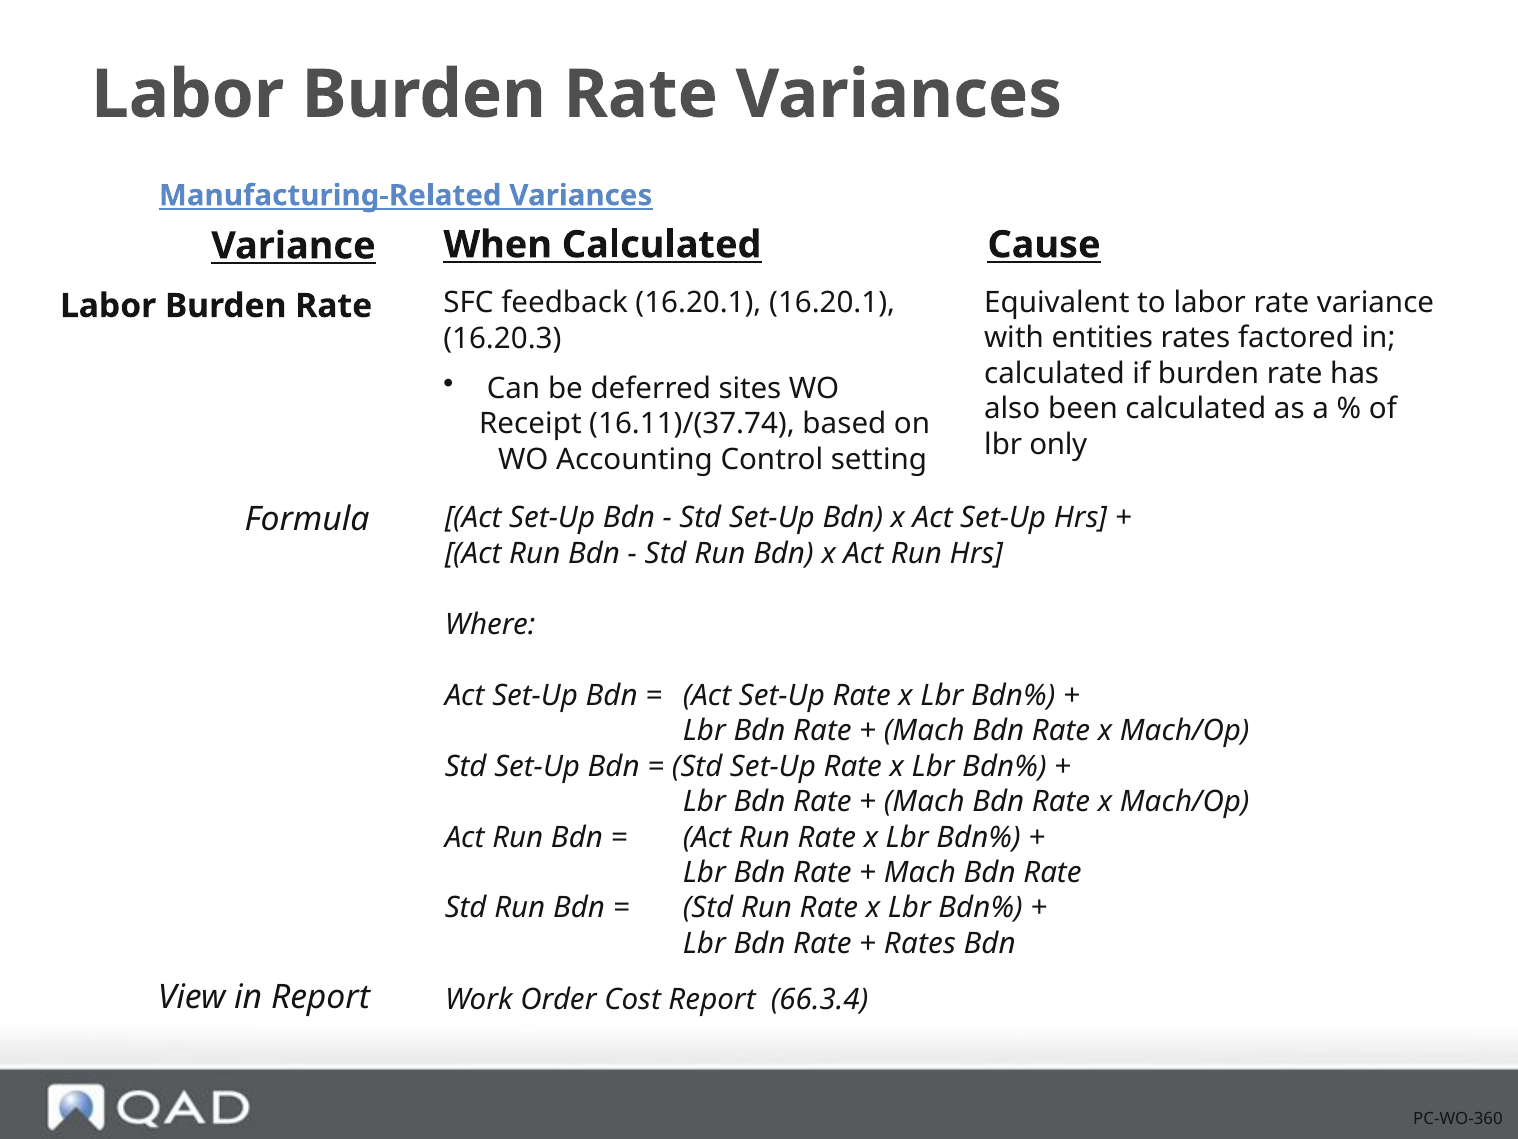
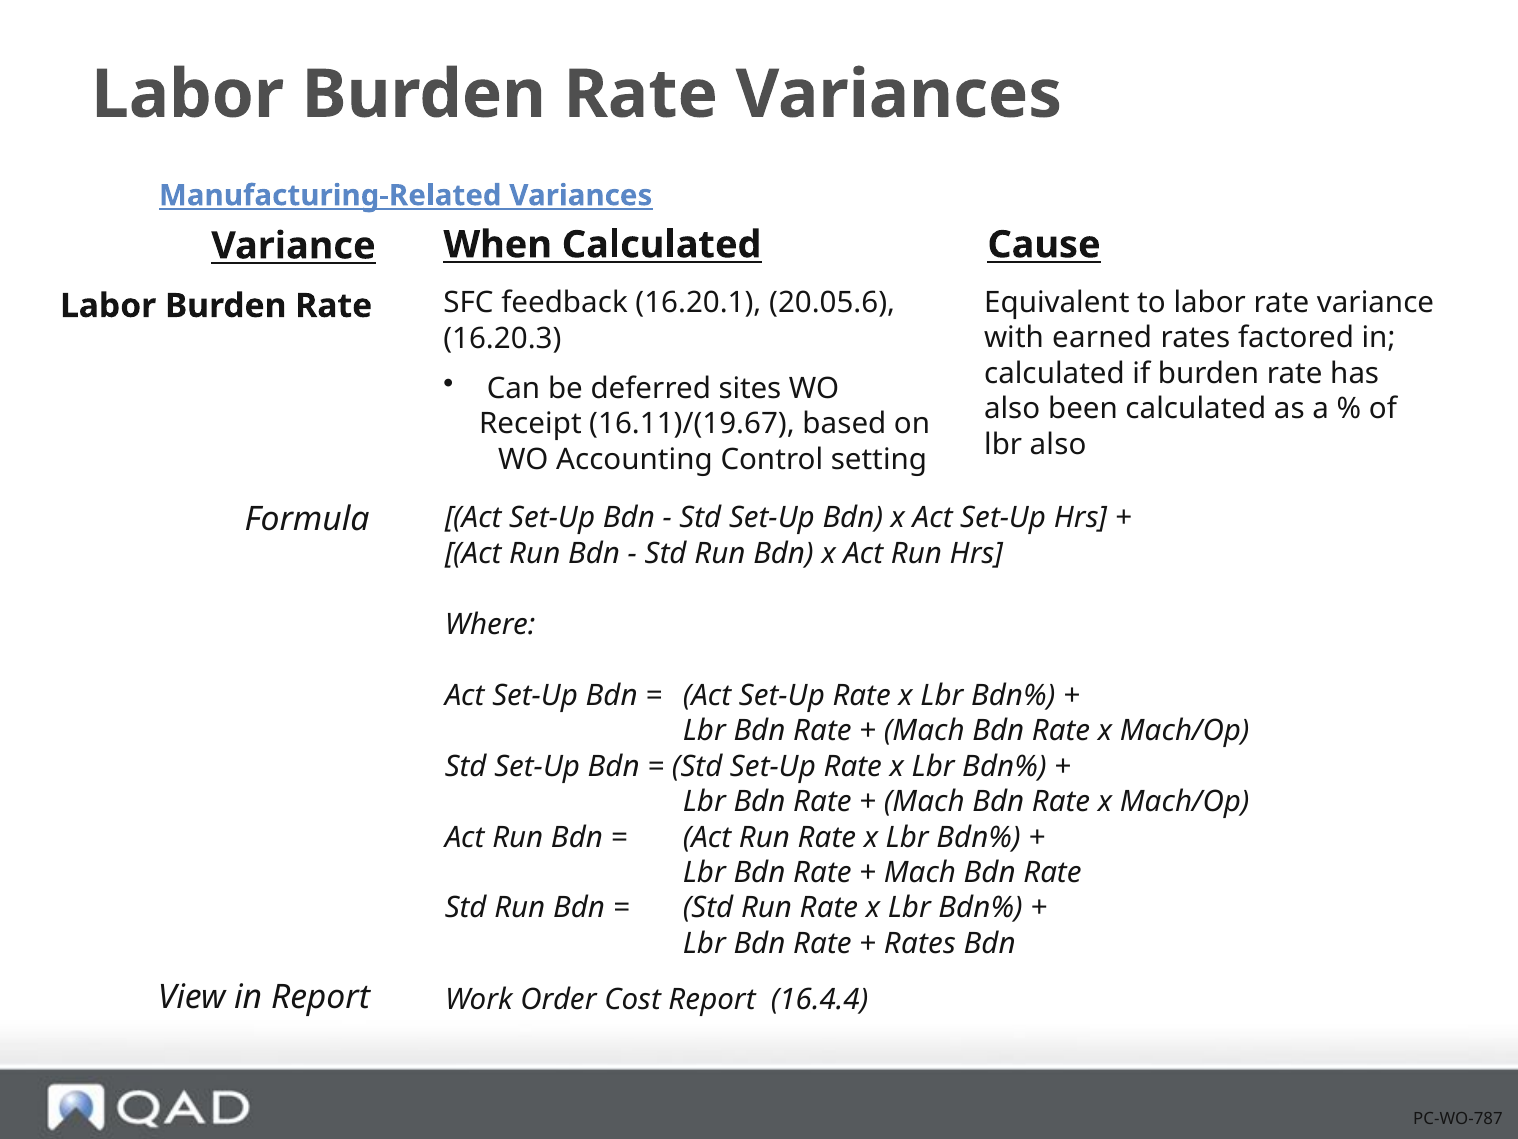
16.20.1 16.20.1: 16.20.1 -> 20.05.6
entities: entities -> earned
16.11)/(37.74: 16.11)/(37.74 -> 16.11)/(19.67
lbr only: only -> also
66.3.4: 66.3.4 -> 16.4.4
PC-WO-360: PC-WO-360 -> PC-WO-787
